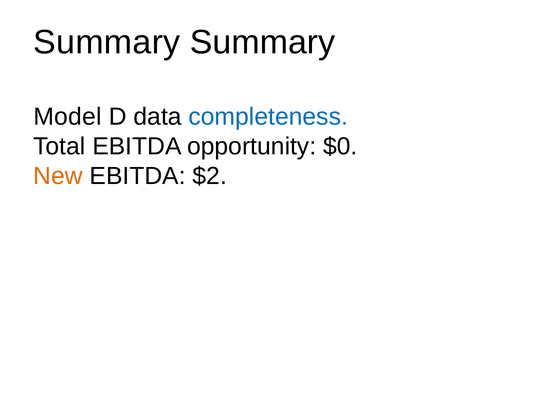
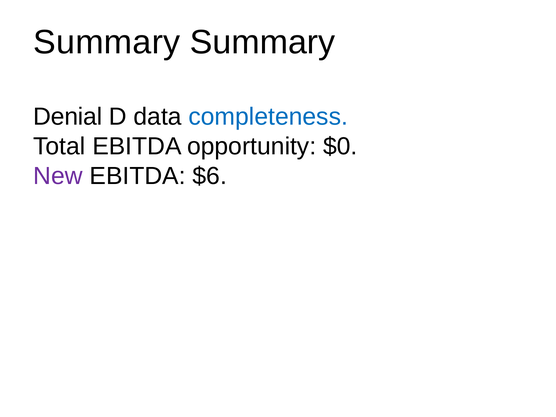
Model: Model -> Denial
New colour: orange -> purple
$2: $2 -> $6
